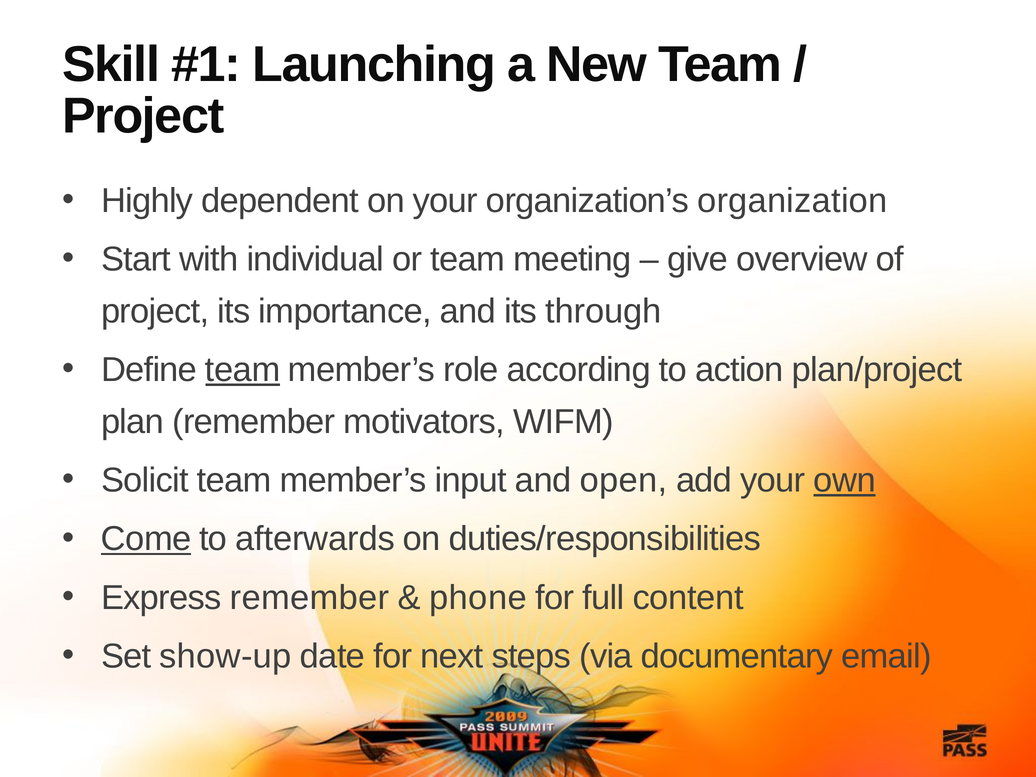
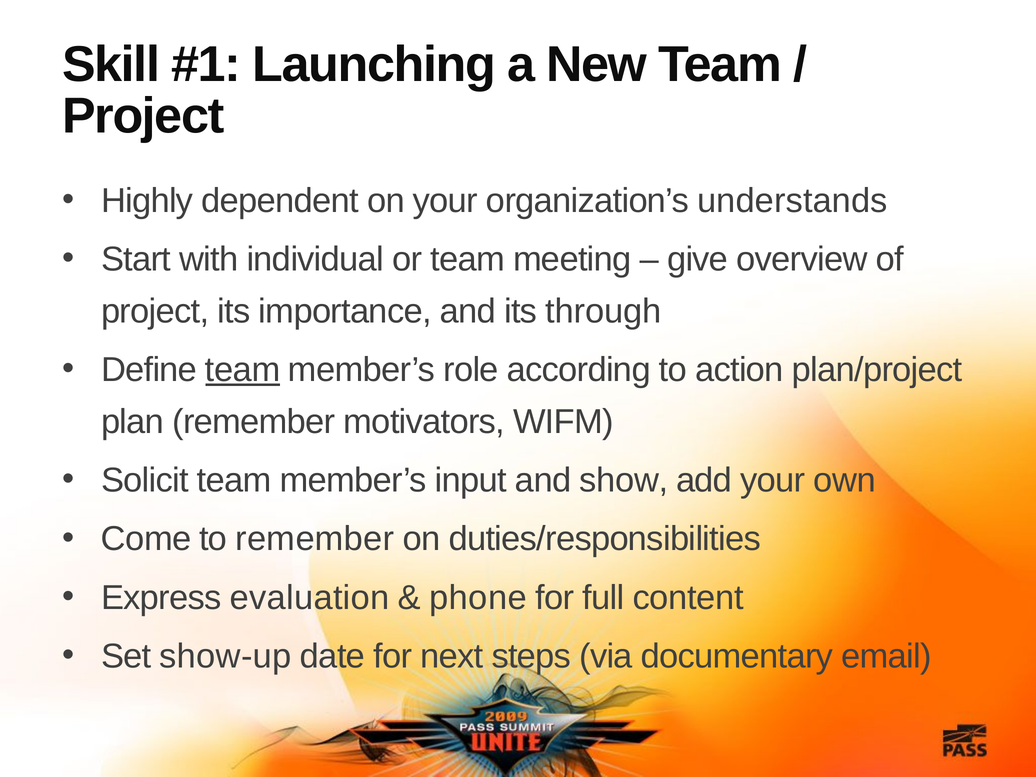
organization: organization -> understands
open: open -> show
own underline: present -> none
Come underline: present -> none
to afterwards: afterwards -> remember
Express remember: remember -> evaluation
